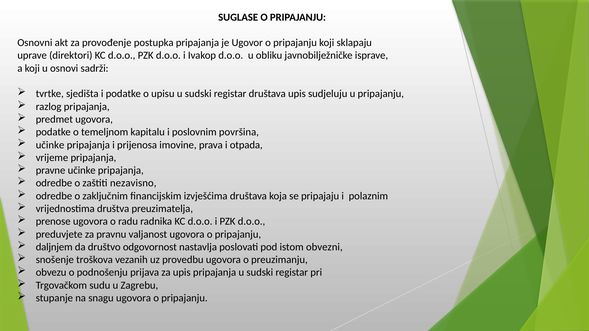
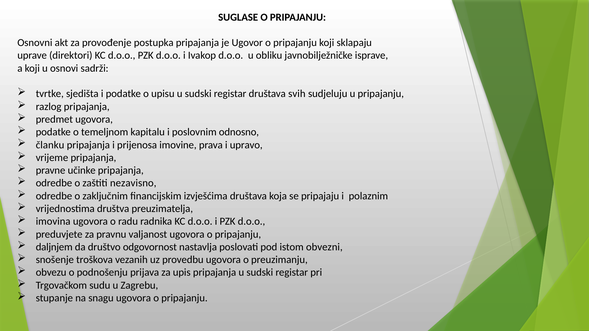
društava upis: upis -> svih
površina: površina -> odnosno
učinke at (50, 145): učinke -> članku
otpada: otpada -> upravo
prenose: prenose -> imovina
